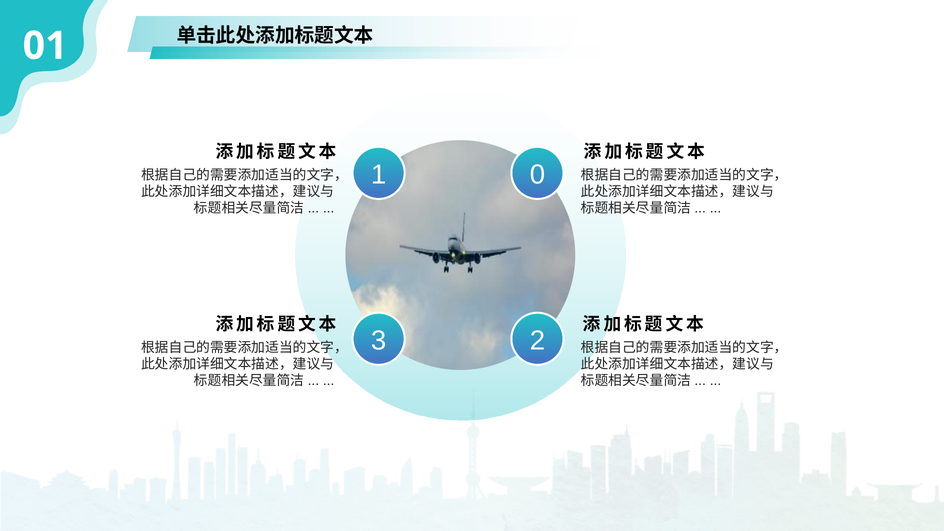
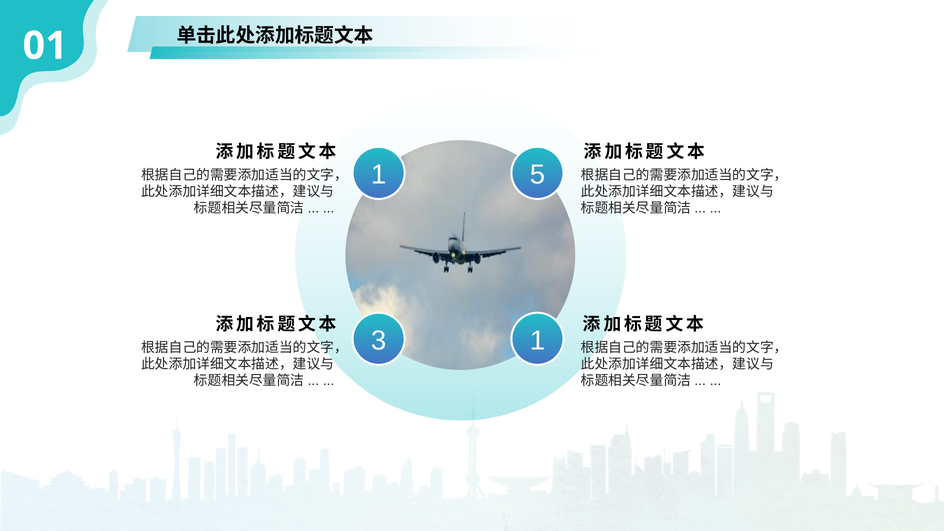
0: 0 -> 5
3 2: 2 -> 1
